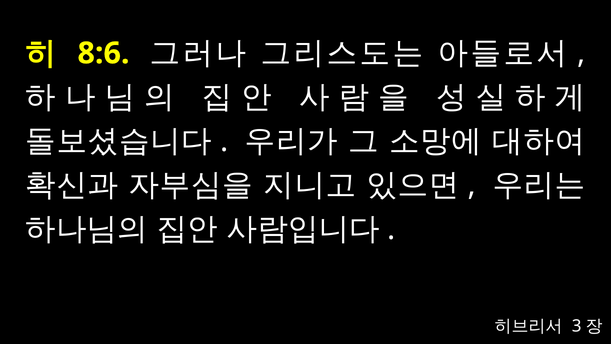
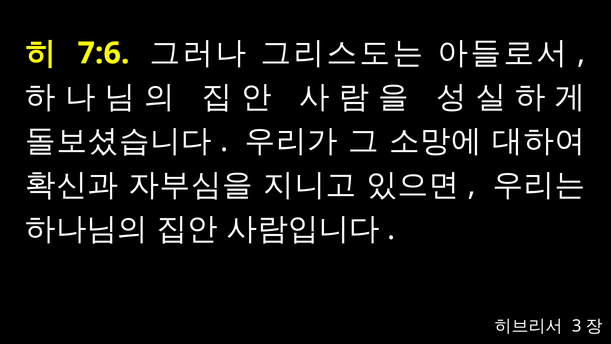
8:6: 8:6 -> 7:6
